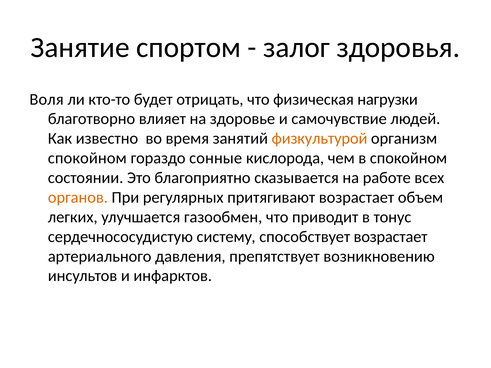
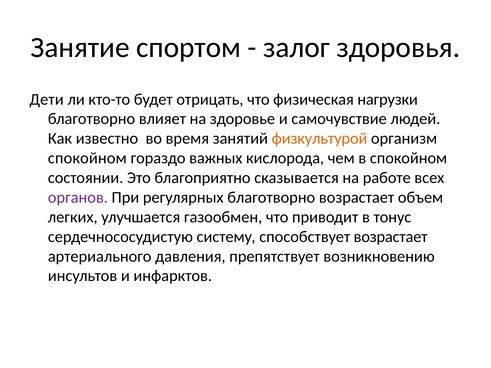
Воля: Воля -> Дети
сонные: сонные -> важных
органов colour: orange -> purple
регулярных притягивают: притягивают -> благотворно
